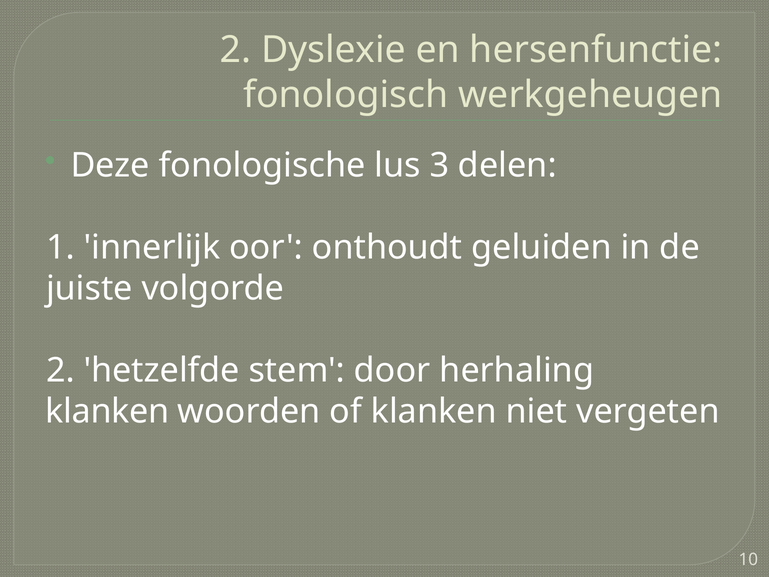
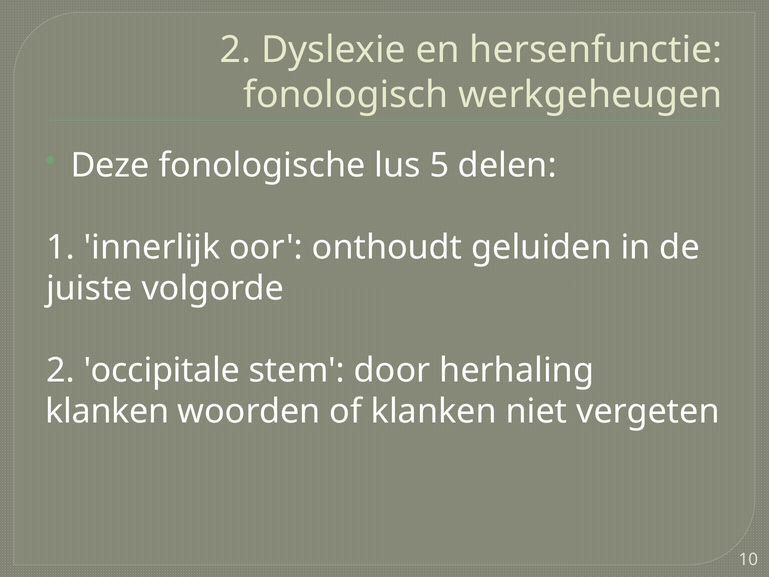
3: 3 -> 5
hetzelfde: hetzelfde -> occipitale
